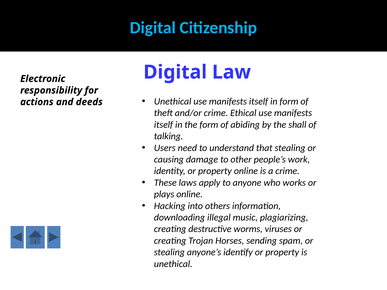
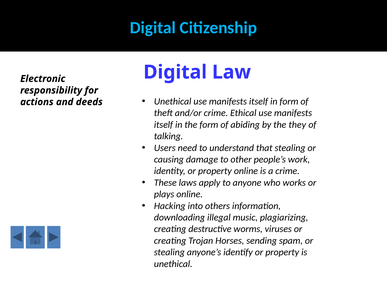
shall: shall -> they
